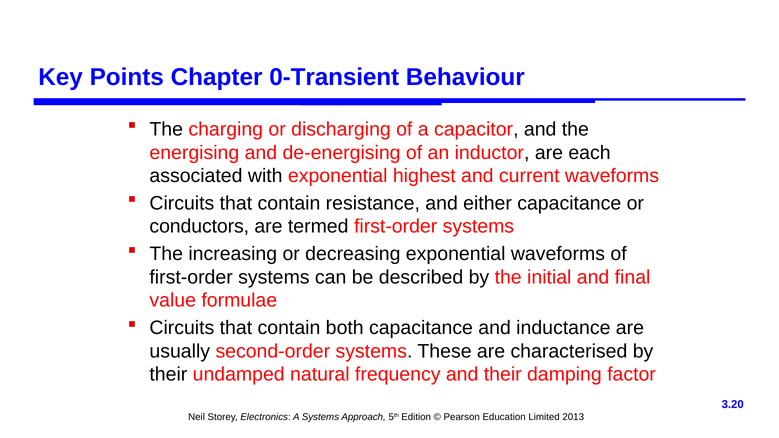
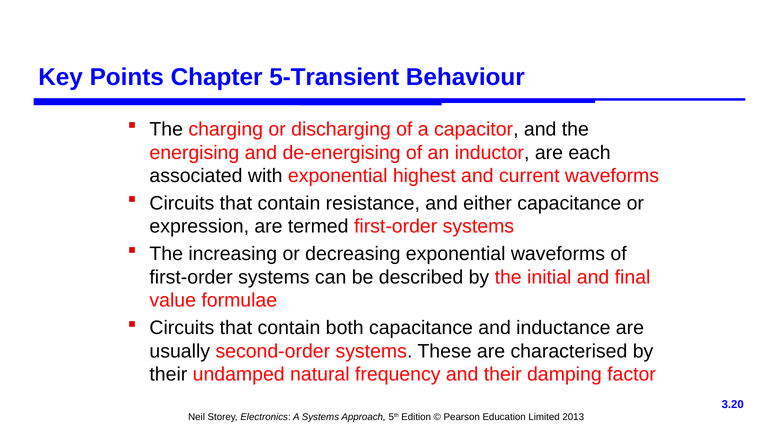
0-Transient: 0-Transient -> 5-Transient
conductors: conductors -> expression
